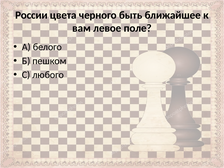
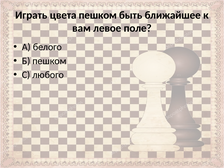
России: России -> Играть
цвета черного: черного -> пешком
